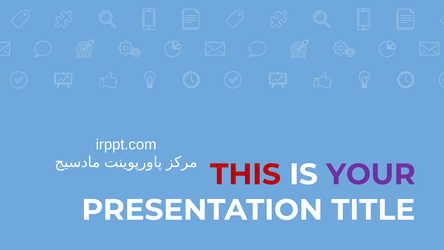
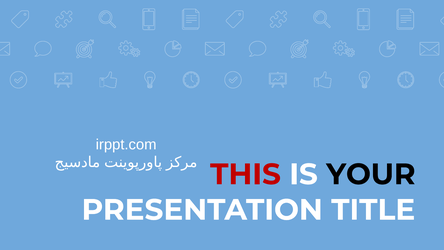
YOUR colour: purple -> black
